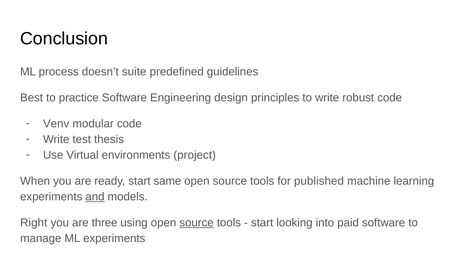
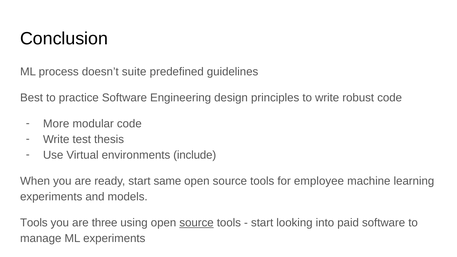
Venv: Venv -> More
project: project -> include
published: published -> employee
and underline: present -> none
Right at (34, 223): Right -> Tools
